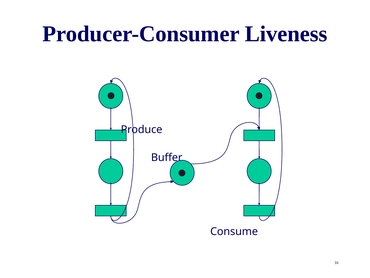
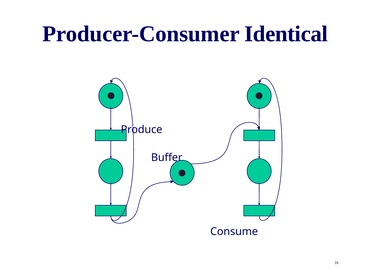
Liveness: Liveness -> Identical
